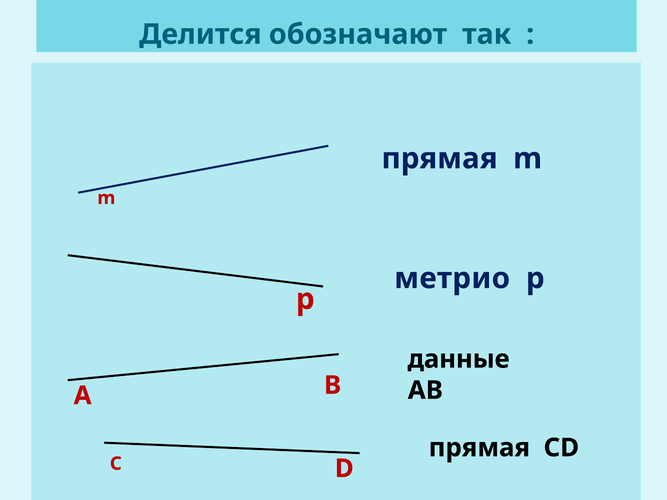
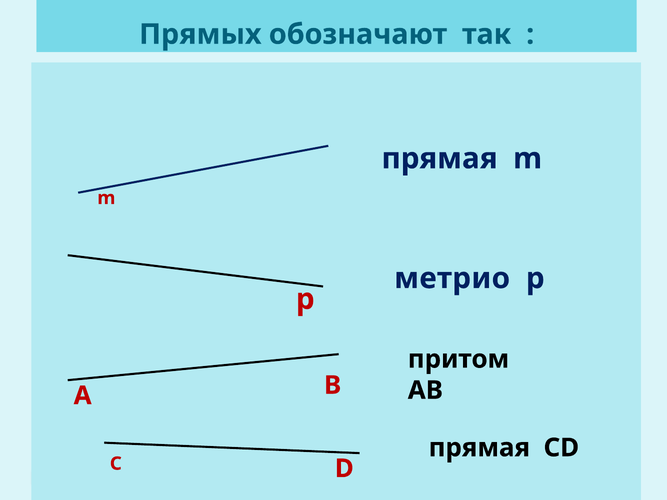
Делится: Делится -> Прямых
данные: данные -> притом
